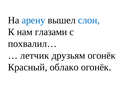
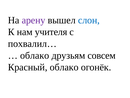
арену colour: blue -> purple
глазами: глазами -> учителя
летчик at (35, 55): летчик -> облако
друзьям огонёк: огонёк -> совсем
